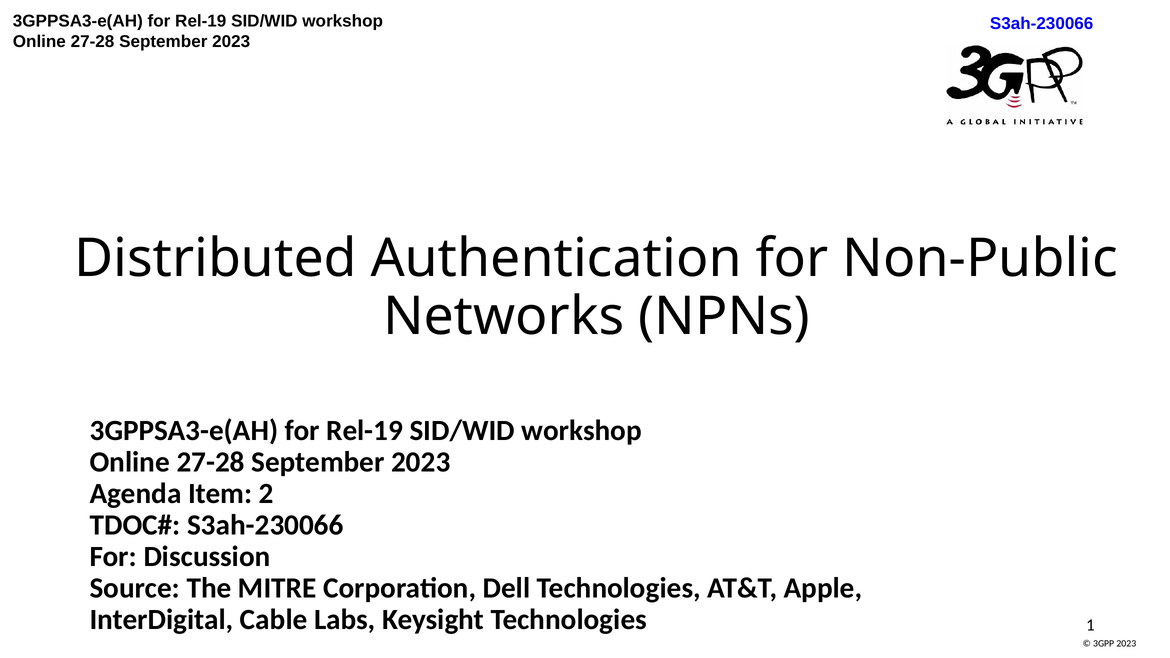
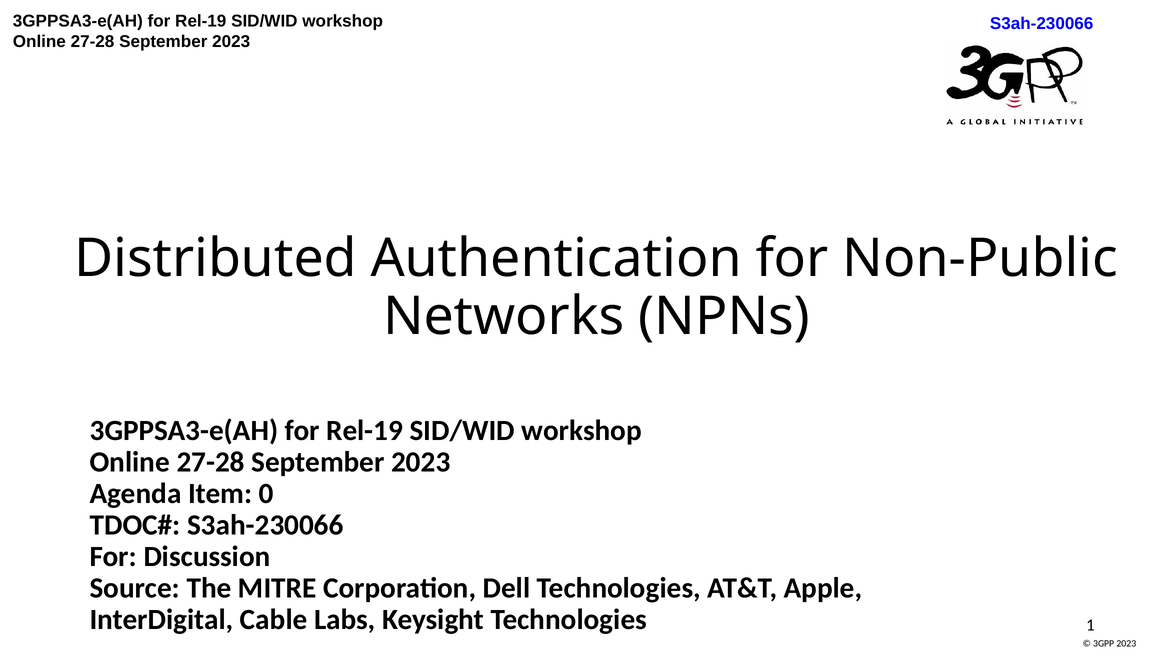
2: 2 -> 0
